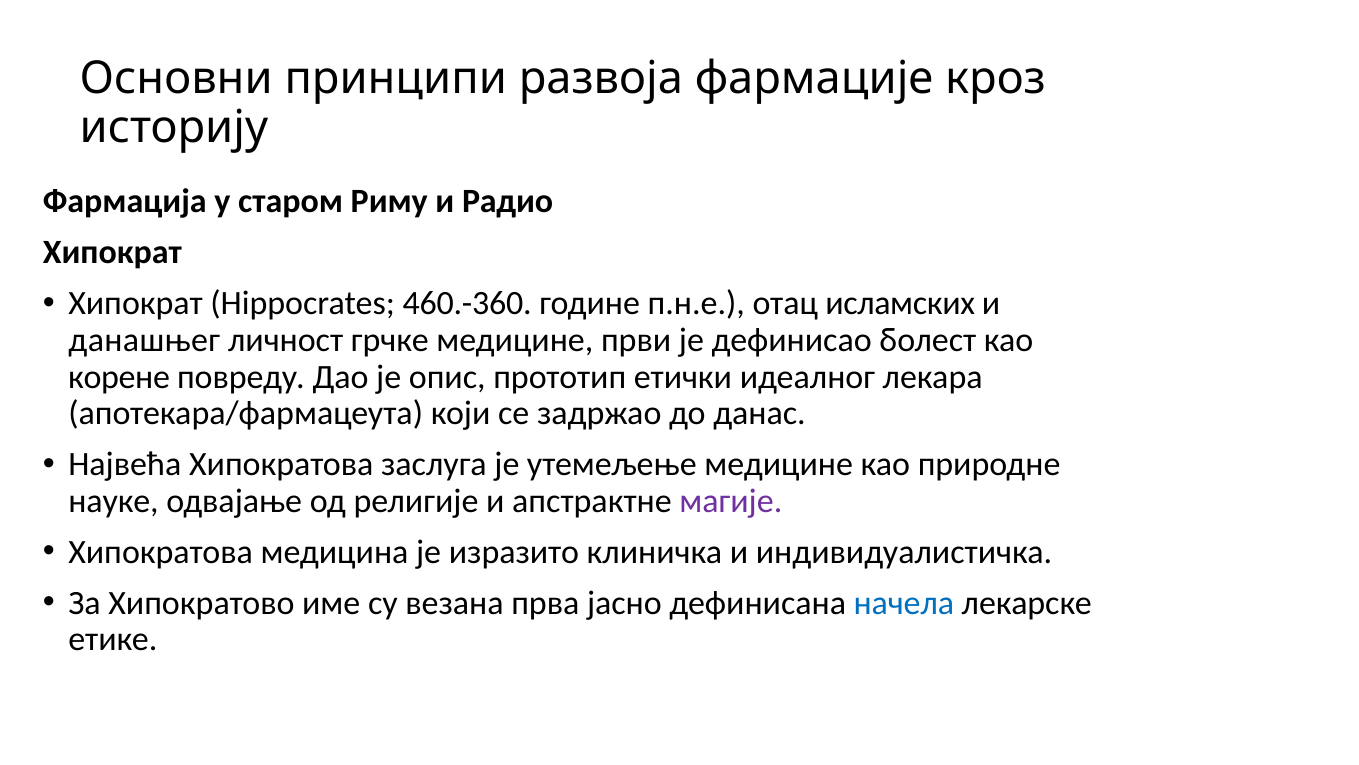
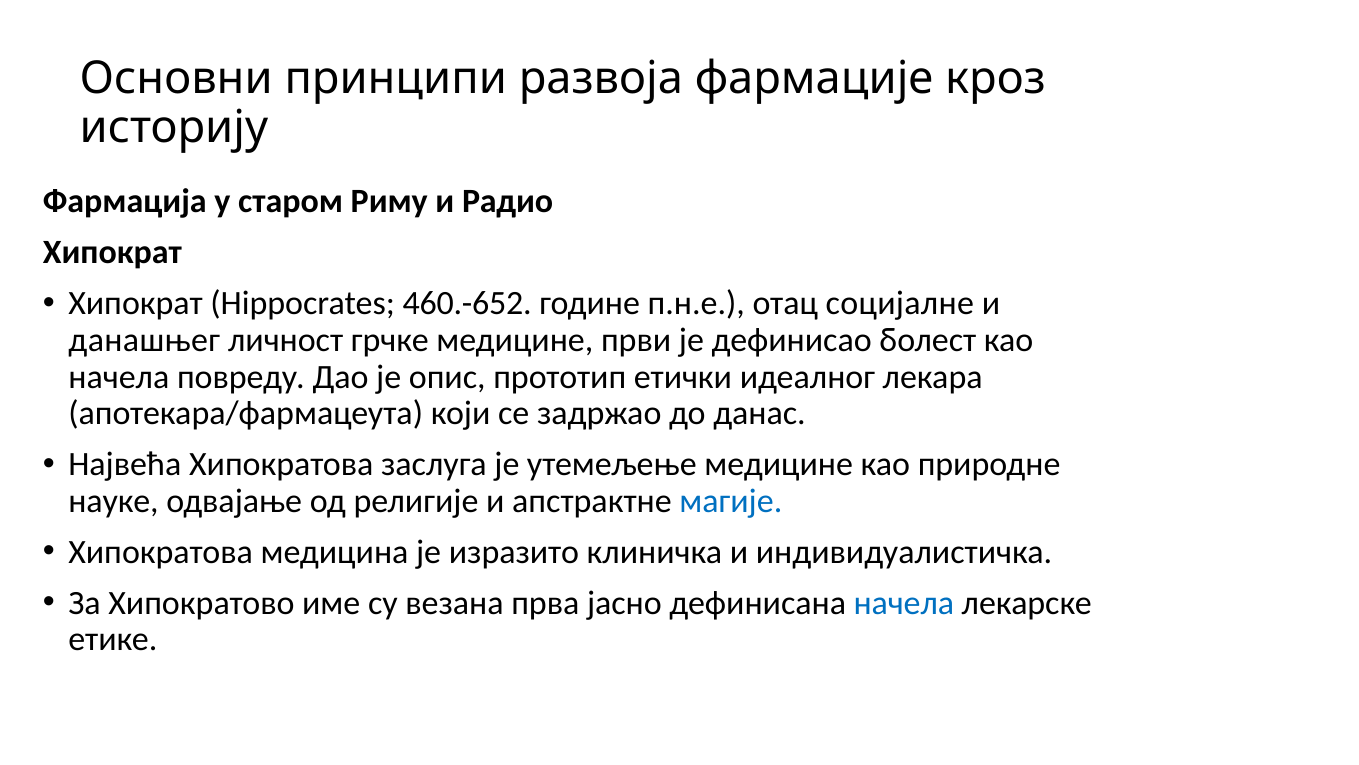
460.-360: 460.-360 -> 460.-652
исламских: исламских -> социјалне
корене at (119, 377): корене -> начела
магије colour: purple -> blue
